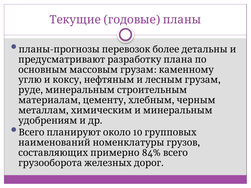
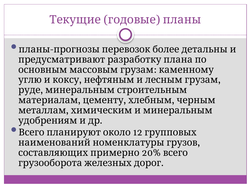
10: 10 -> 12
84%: 84% -> 20%
